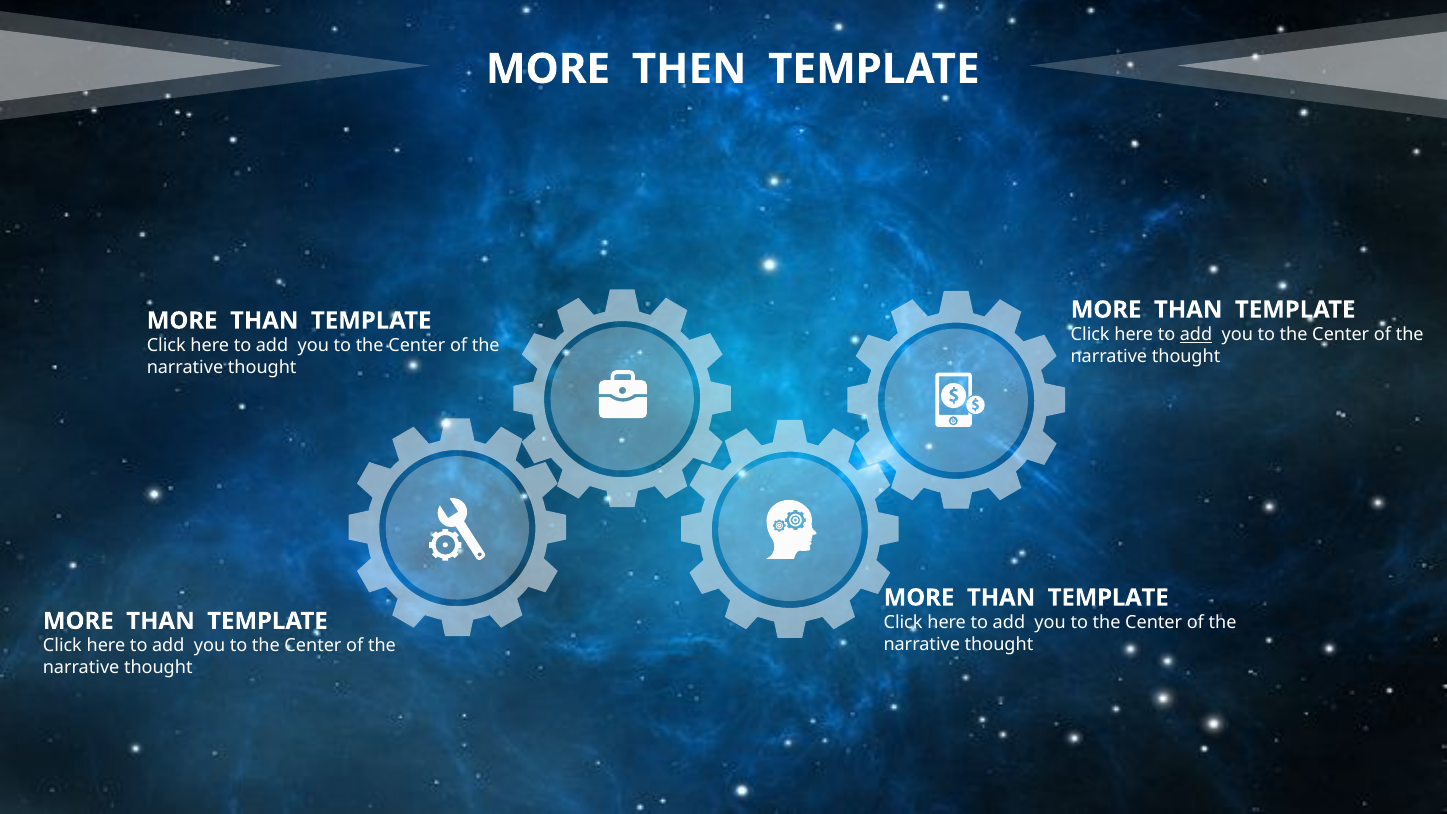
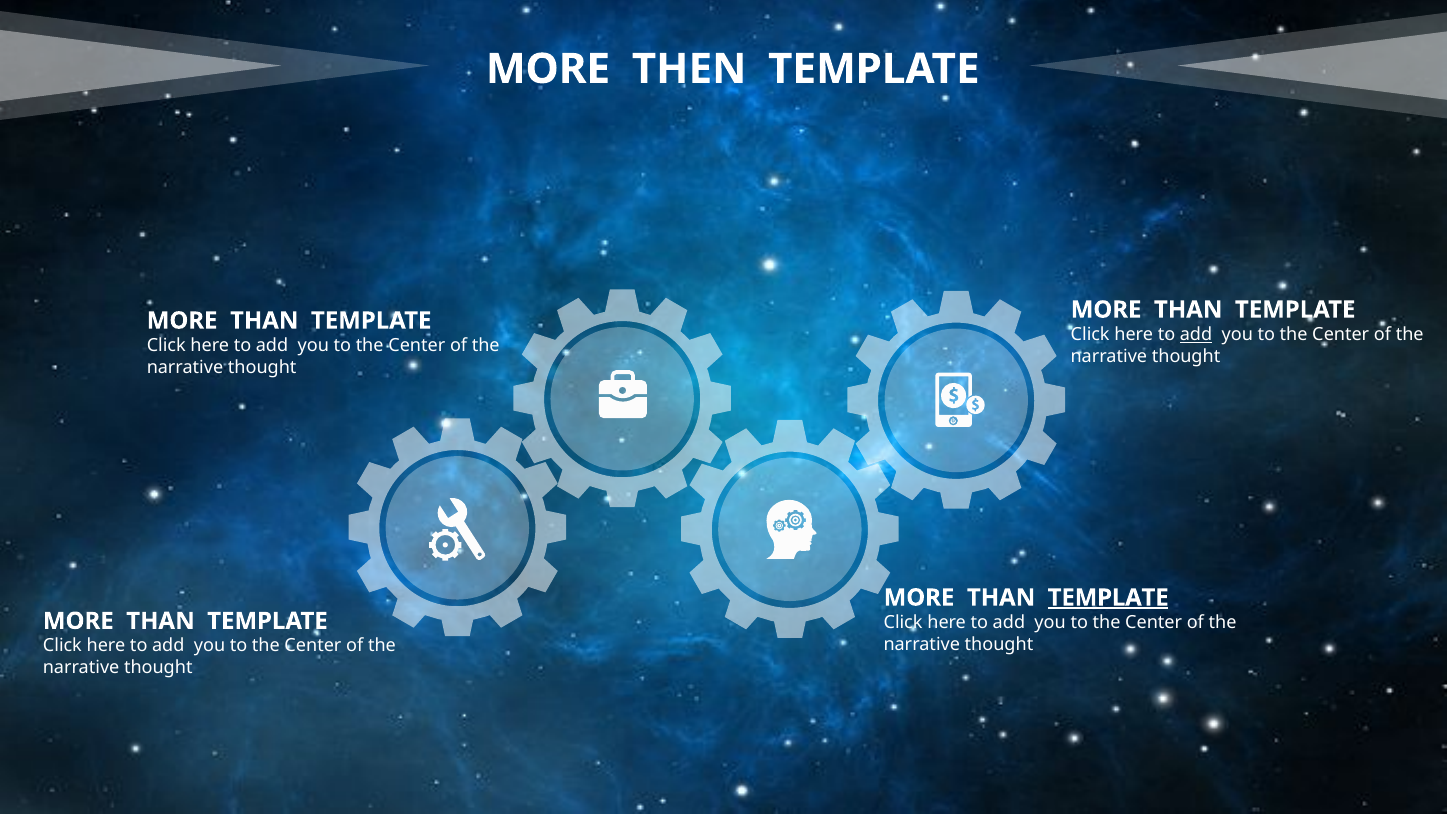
TEMPLATE at (1108, 598) underline: none -> present
